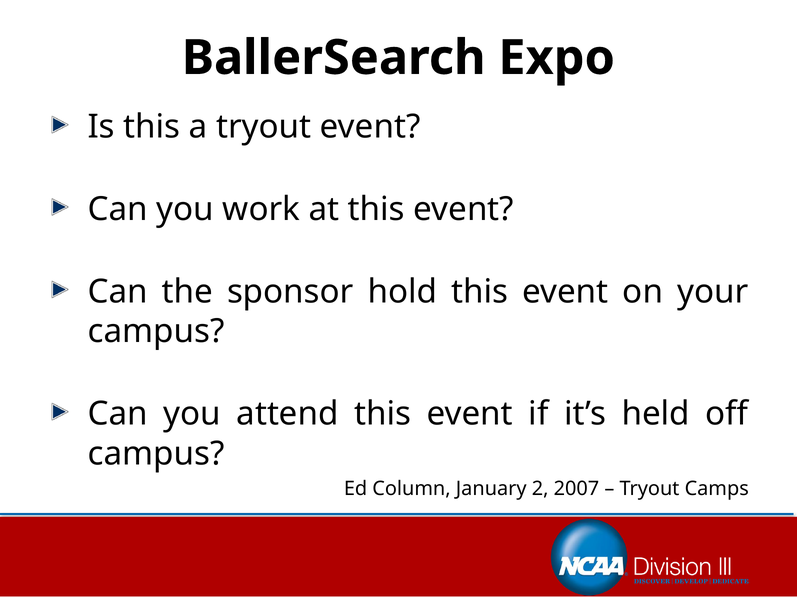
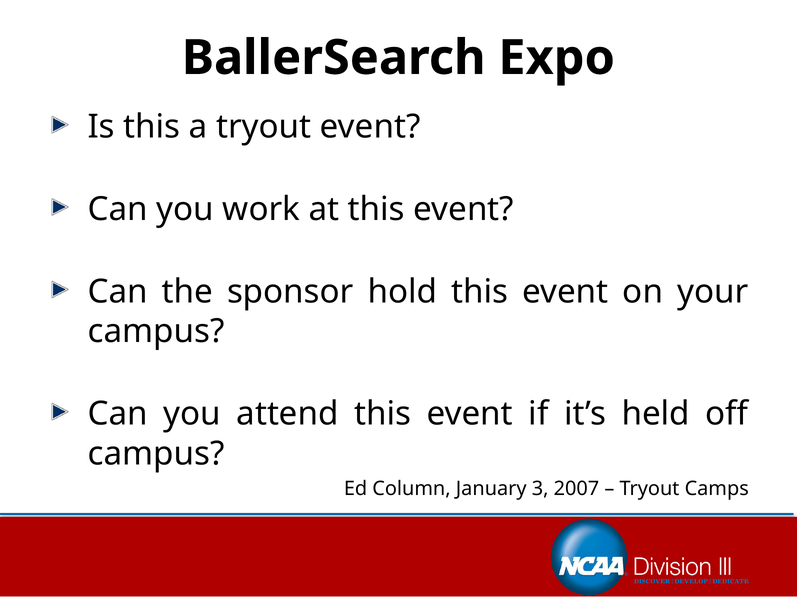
2: 2 -> 3
